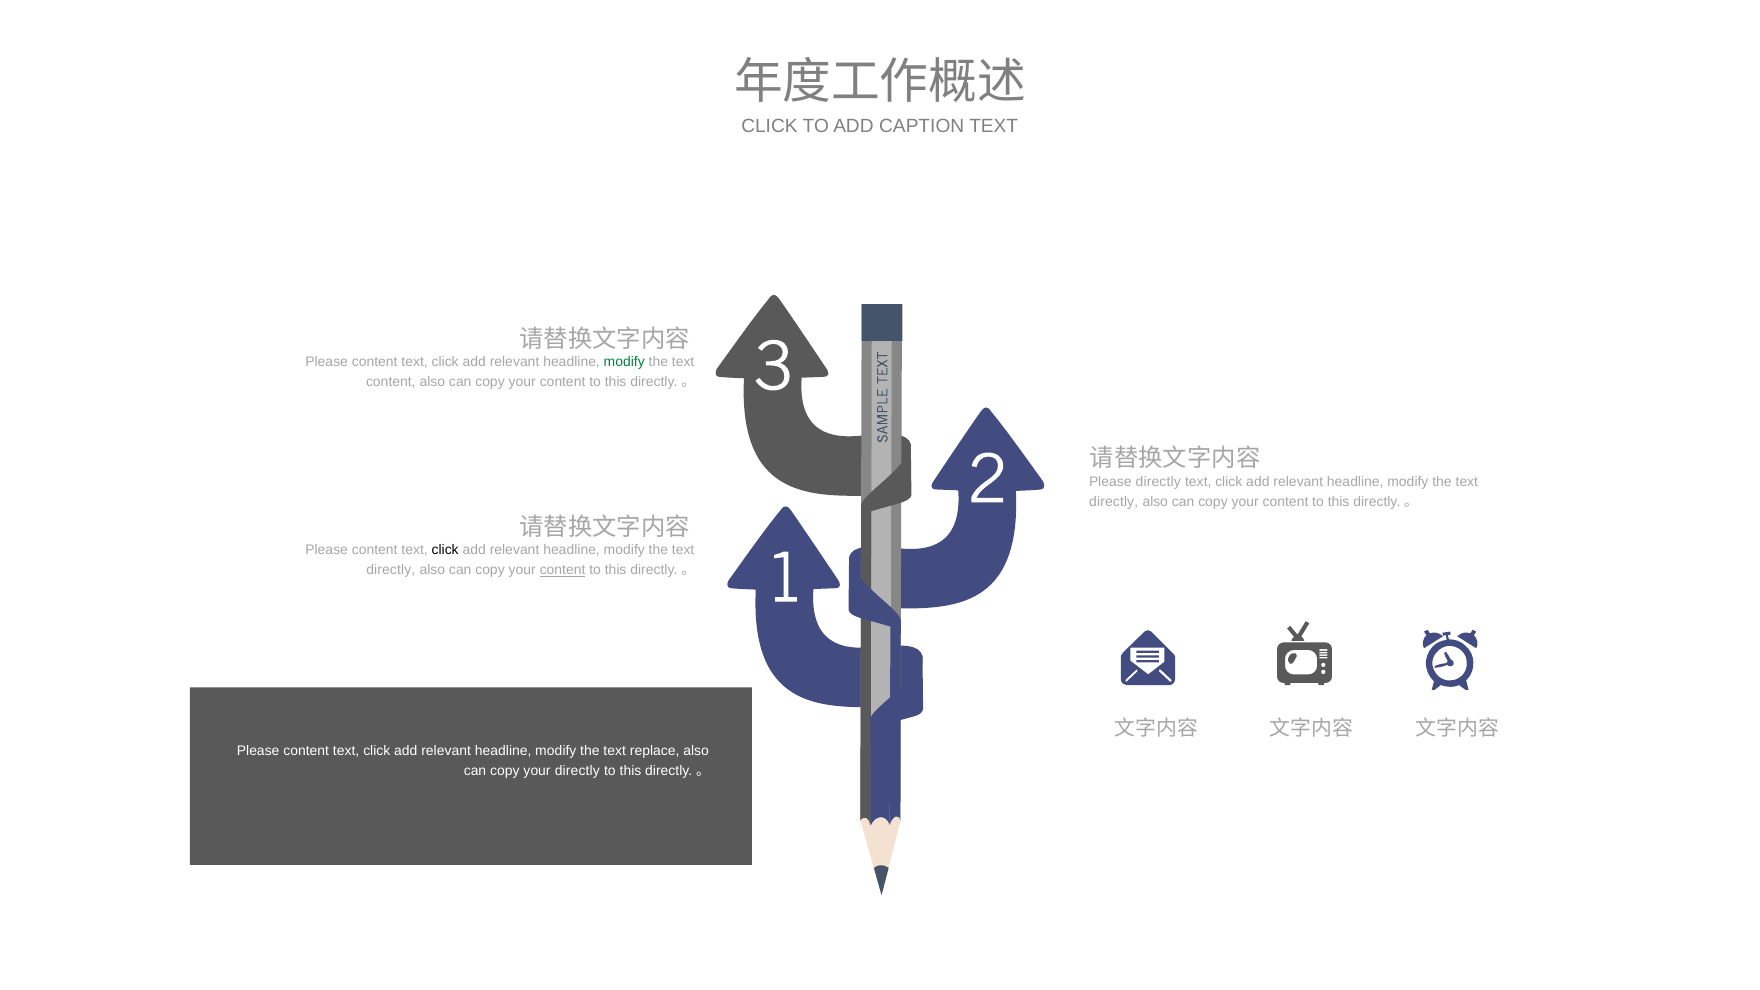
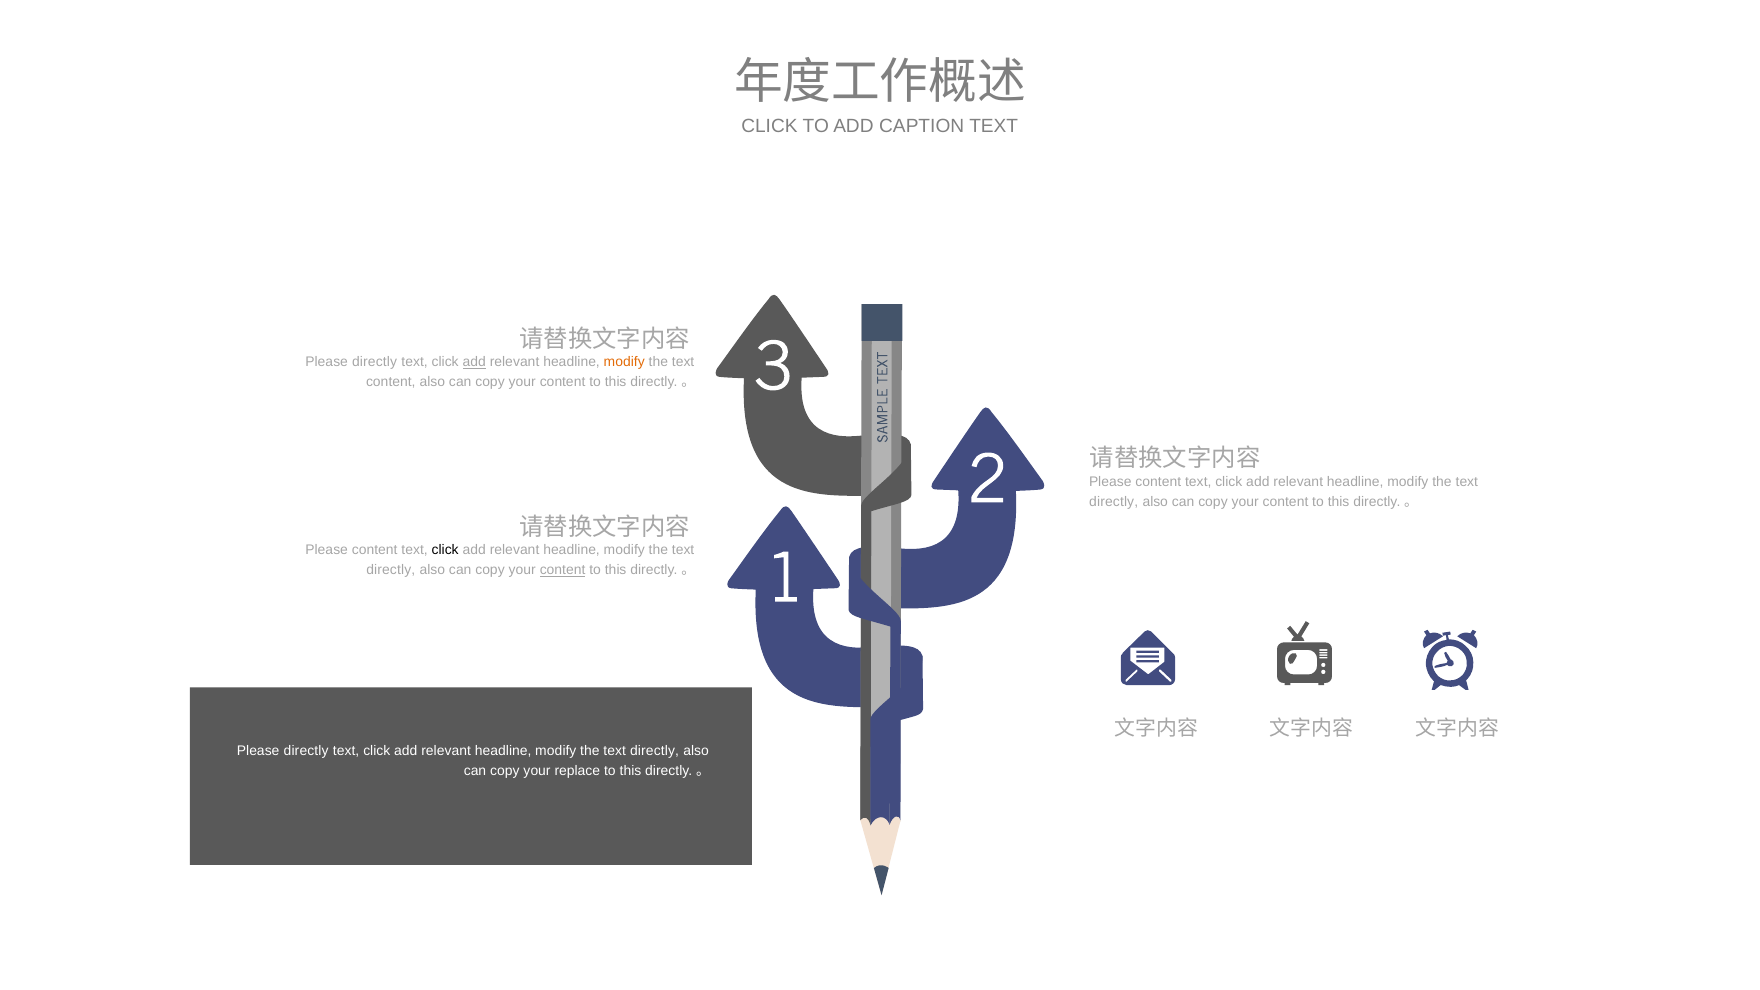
content at (375, 362): content -> directly
add at (474, 362) underline: none -> present
modify at (624, 362) colour: green -> orange
directly at (1158, 482): directly -> content
content at (306, 751): content -> directly
replace at (655, 751): replace -> directly
your directly: directly -> replace
